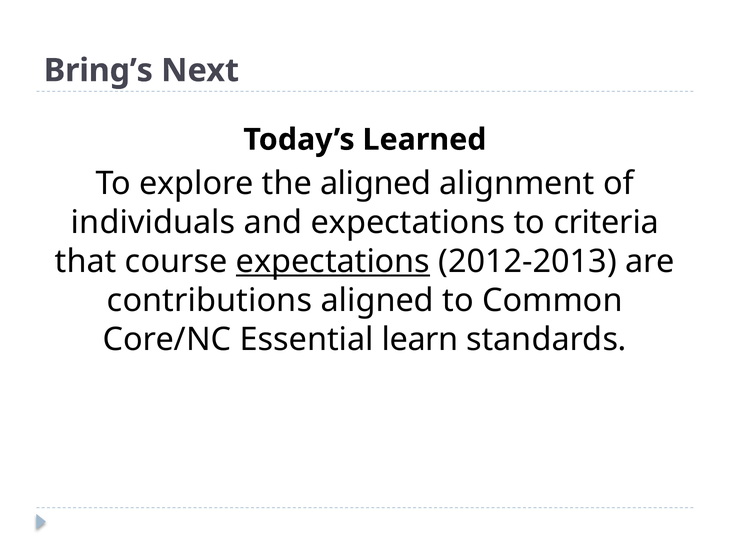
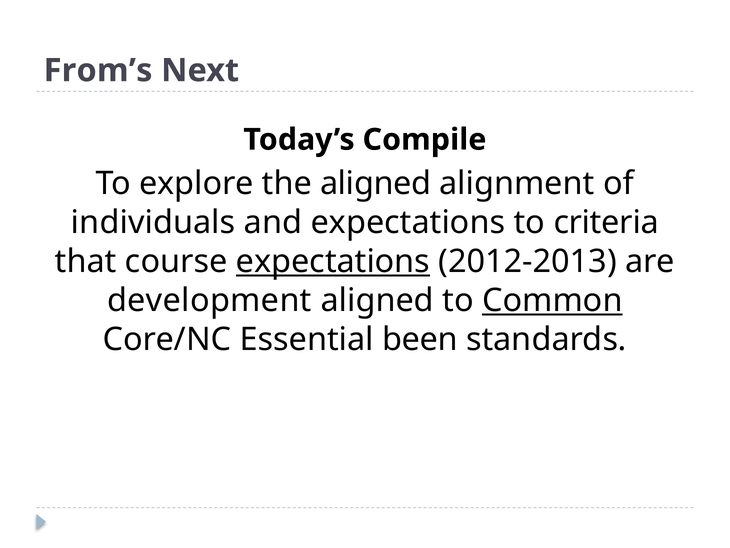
Bring’s: Bring’s -> From’s
Learned: Learned -> Compile
contributions: contributions -> development
Common underline: none -> present
learn: learn -> been
